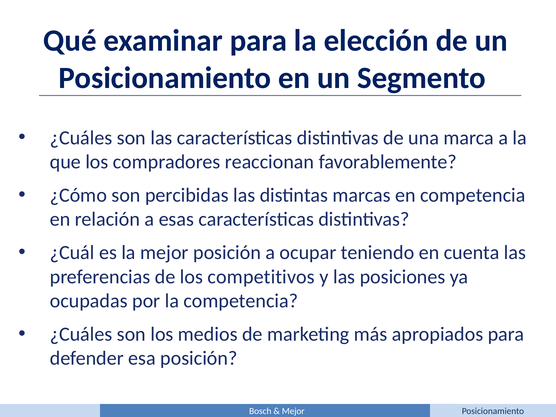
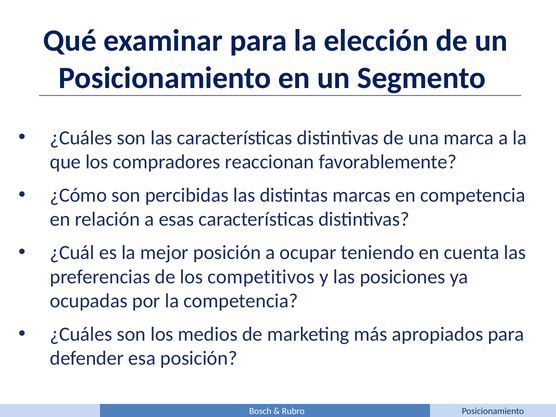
Mejor at (293, 411): Mejor -> Rubro
